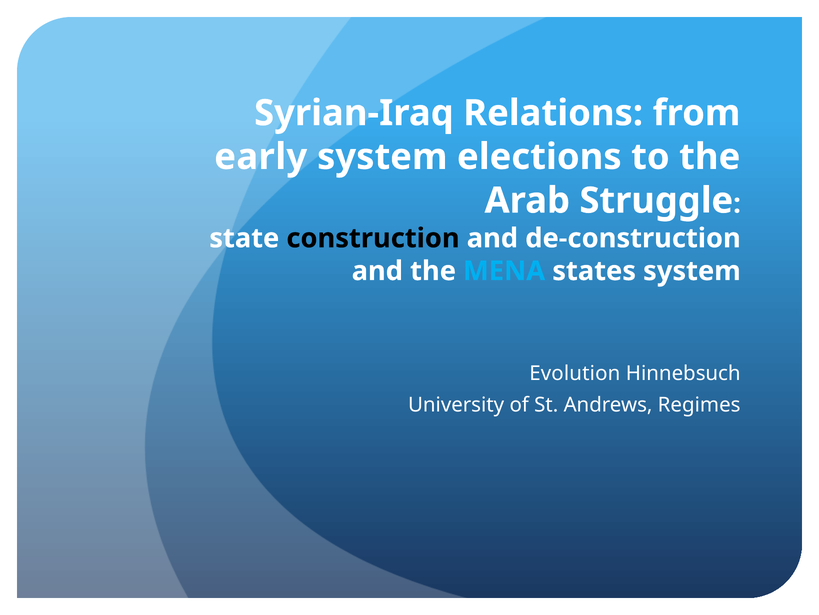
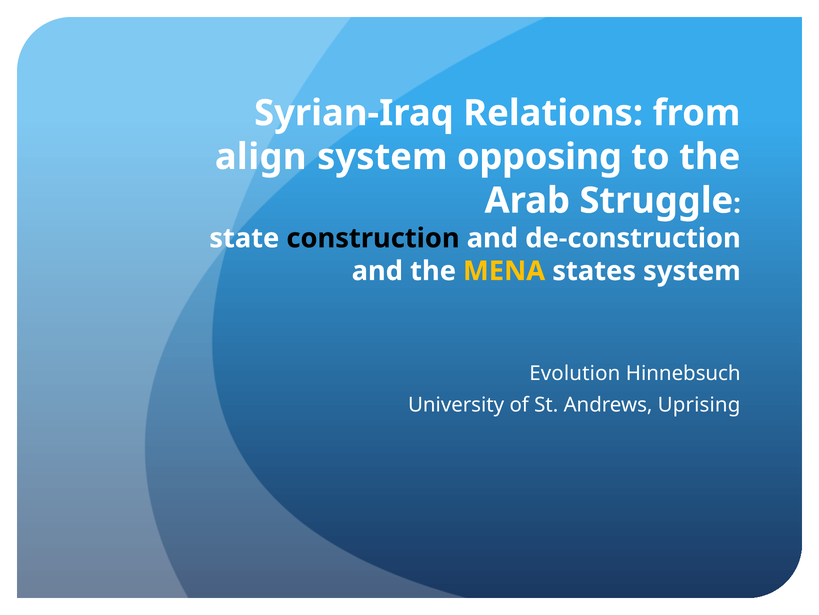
early: early -> align
elections: elections -> opposing
MENA colour: light blue -> yellow
Regimes: Regimes -> Uprising
